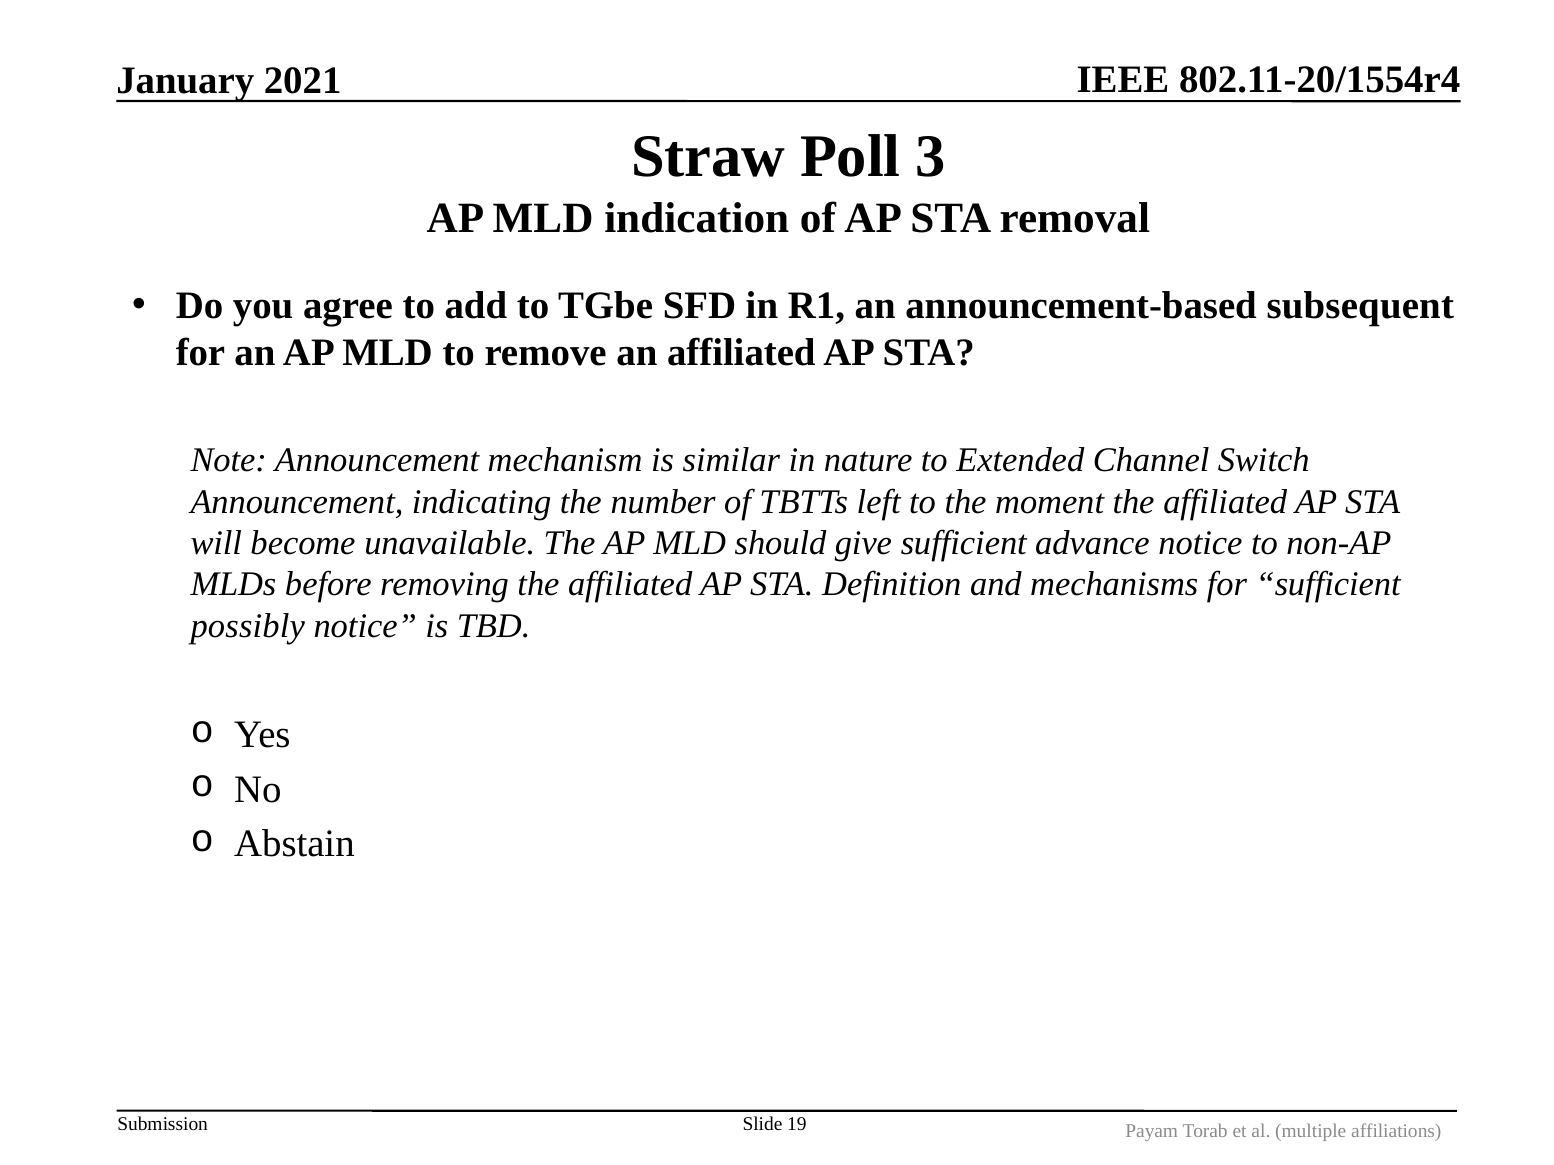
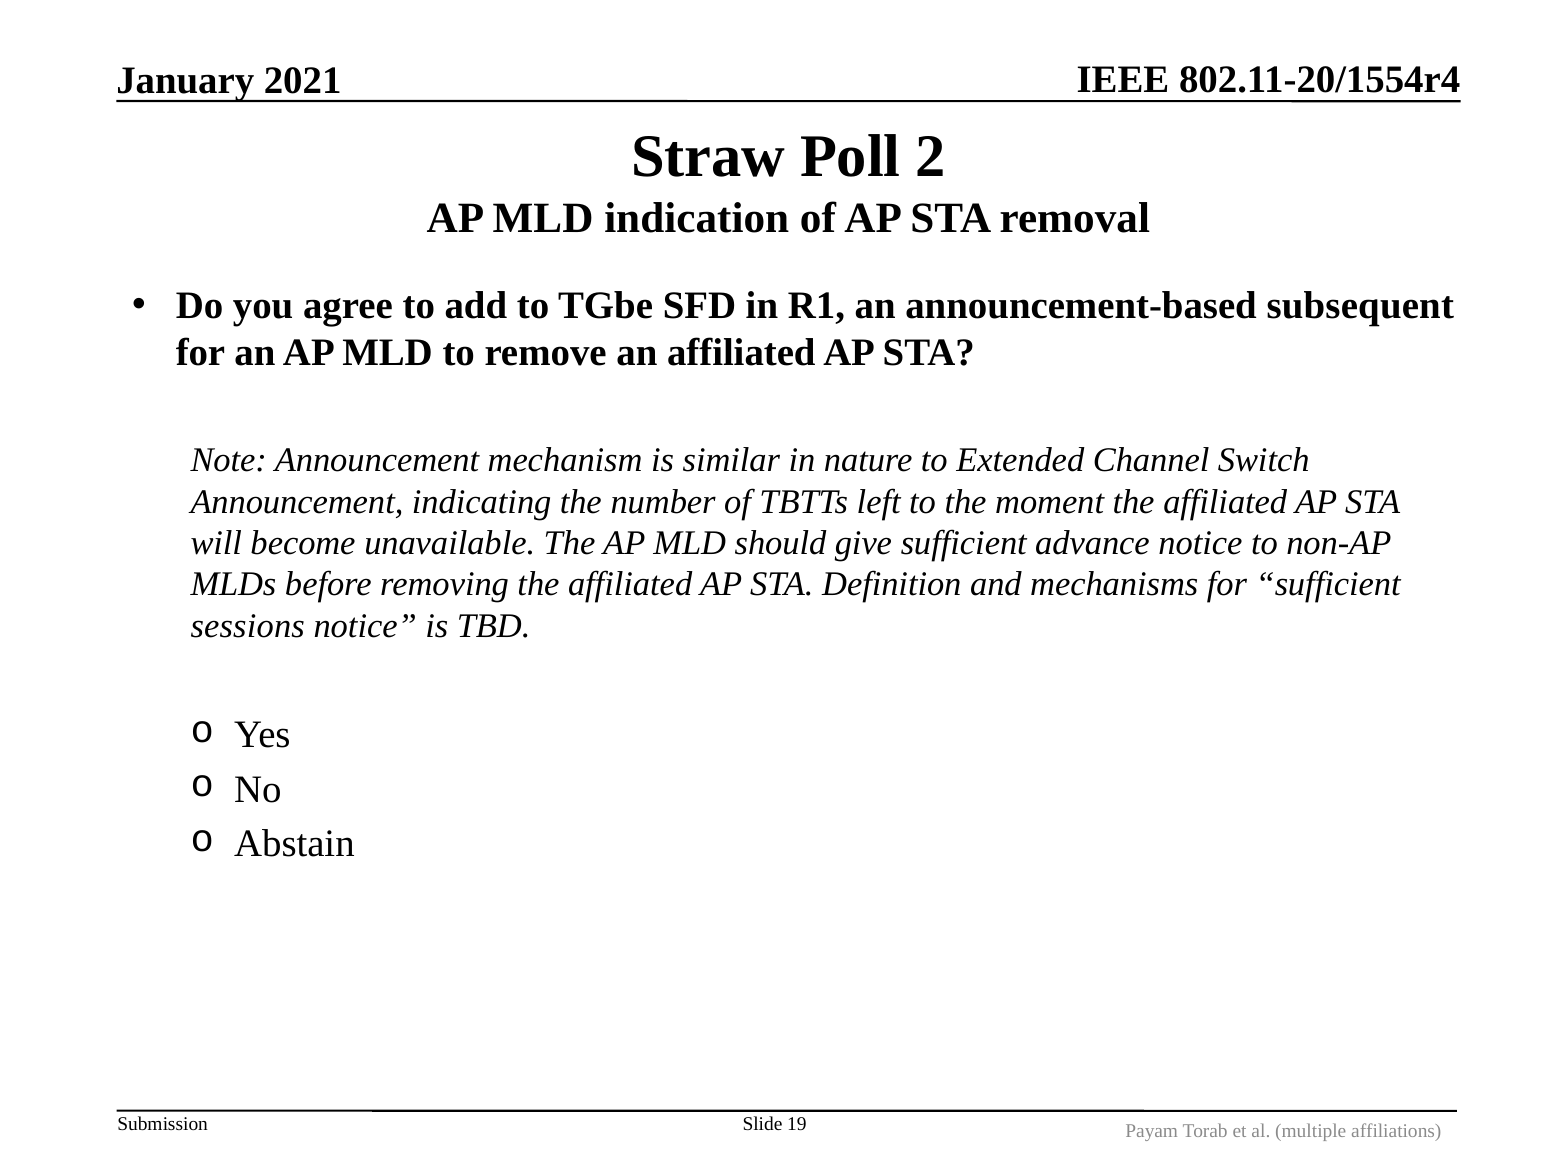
3: 3 -> 2
possibly: possibly -> sessions
